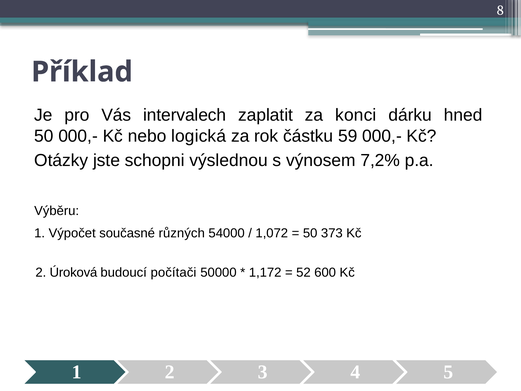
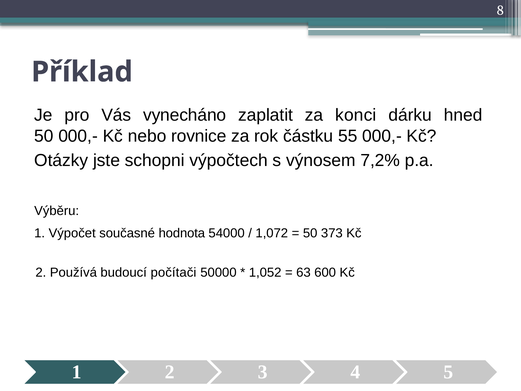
intervalech: intervalech -> vynecháno
logická: logická -> rovnice
59: 59 -> 55
výslednou: výslednou -> výpočtech
různých: různých -> hodnota
Úroková: Úroková -> Používá
1,172: 1,172 -> 1,052
52: 52 -> 63
